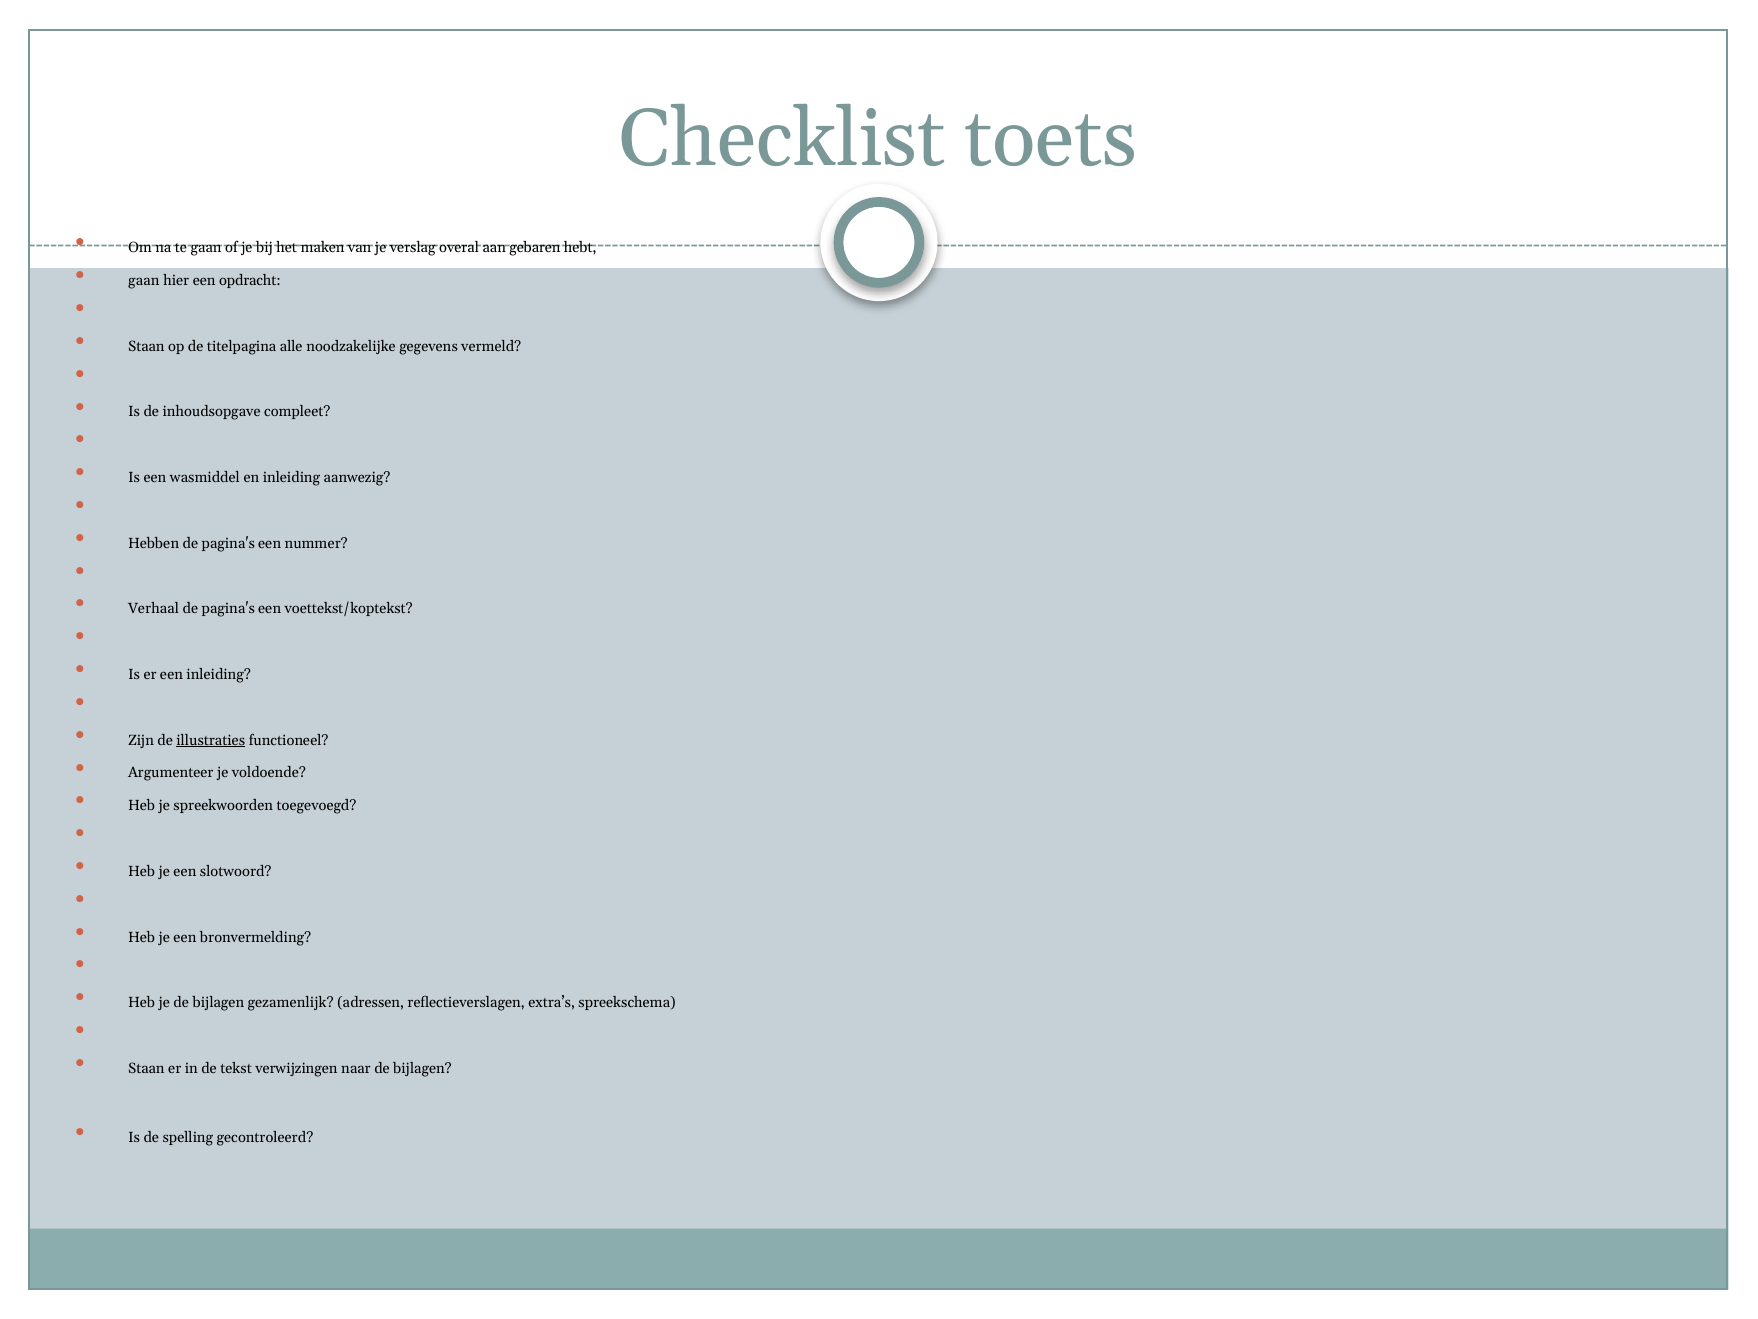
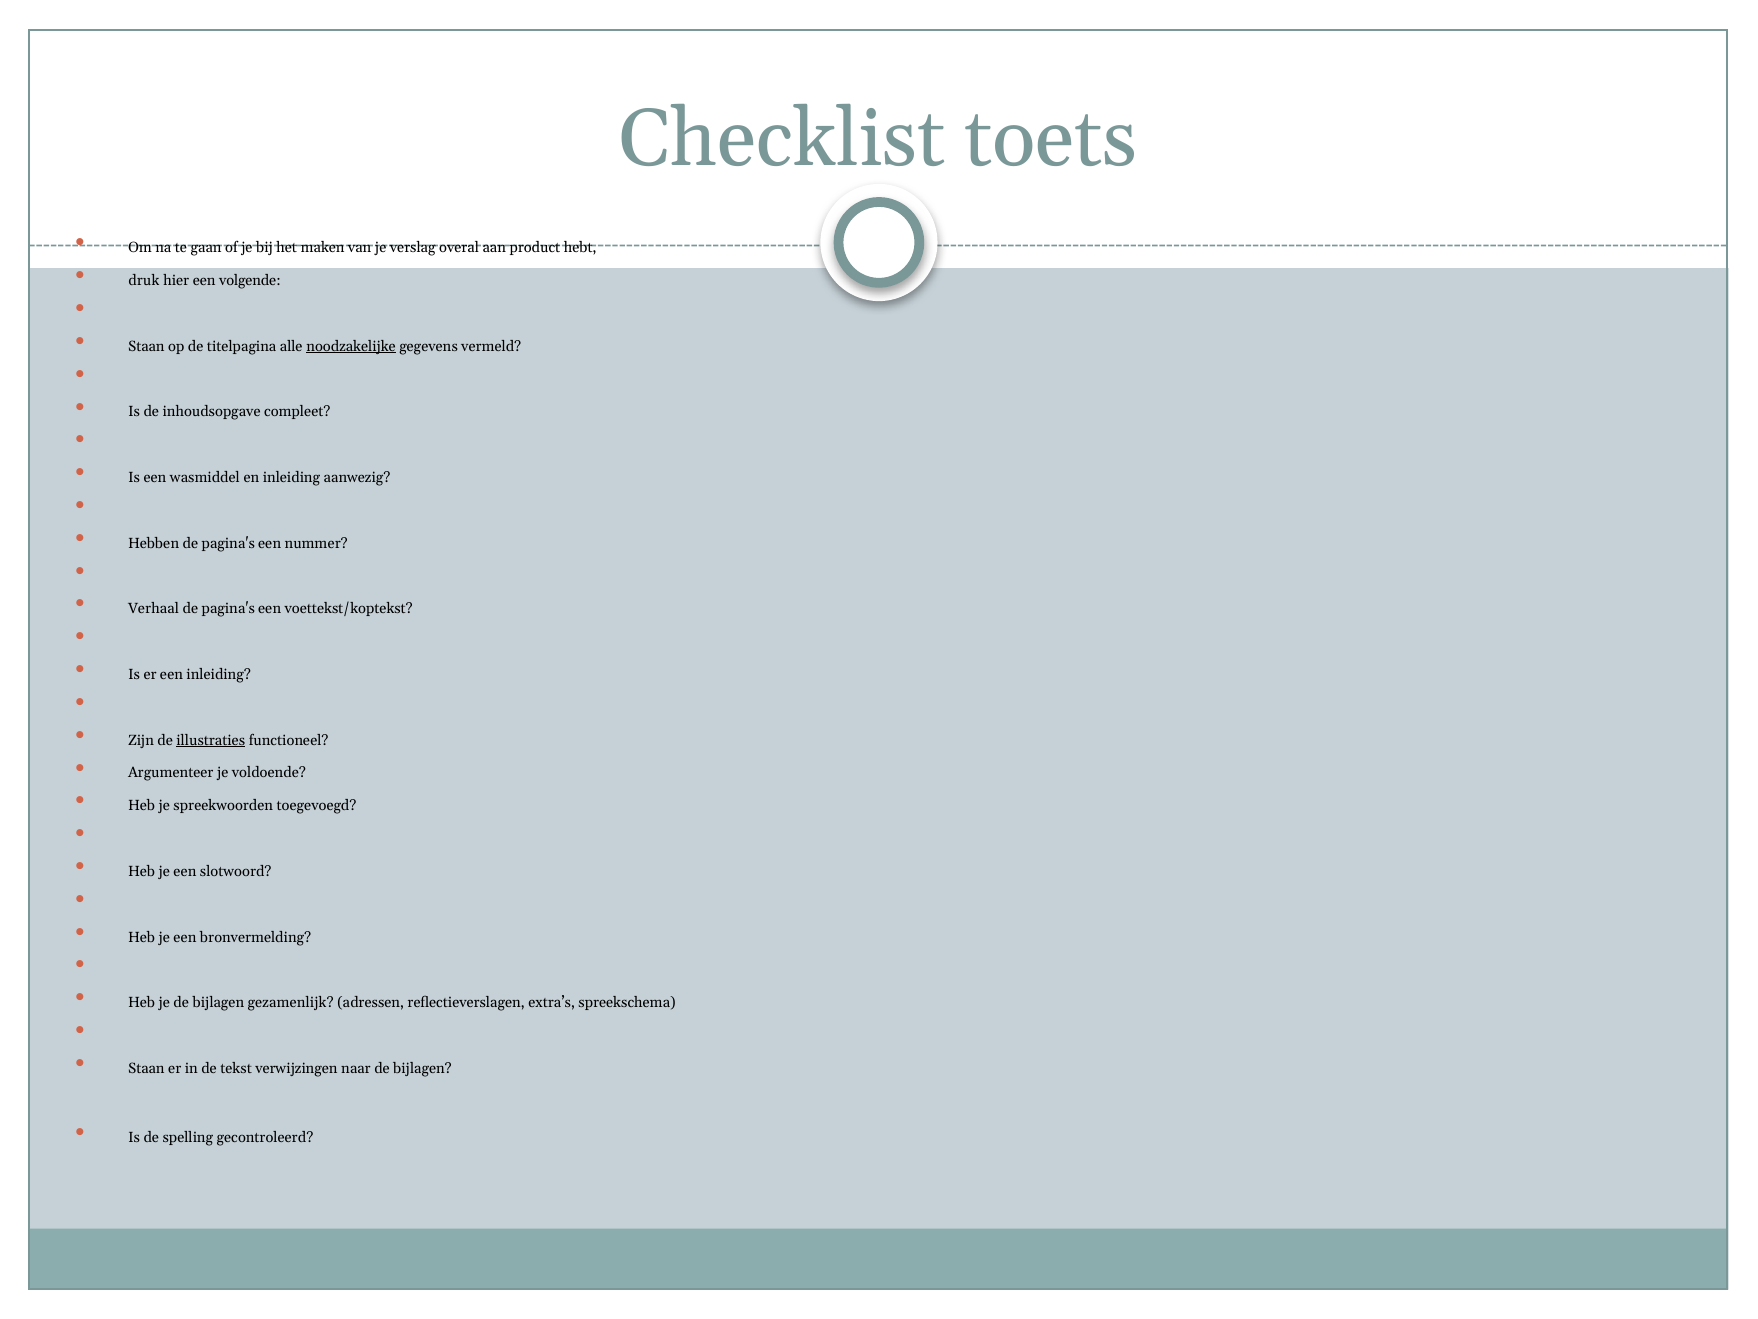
gebaren: gebaren -> product
gaan at (144, 281): gaan -> druk
opdracht: opdracht -> volgende
noodzakelijke underline: none -> present
